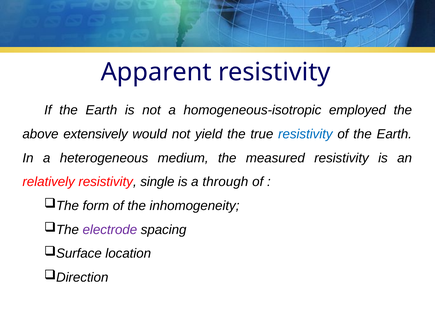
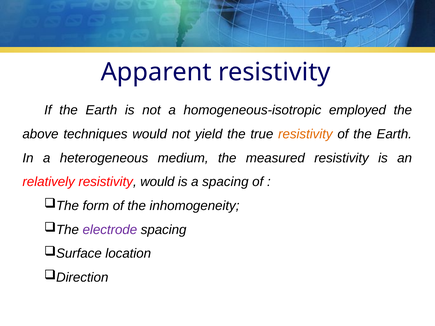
extensively: extensively -> techniques
resistivity at (305, 134) colour: blue -> orange
resistivity single: single -> would
a through: through -> spacing
